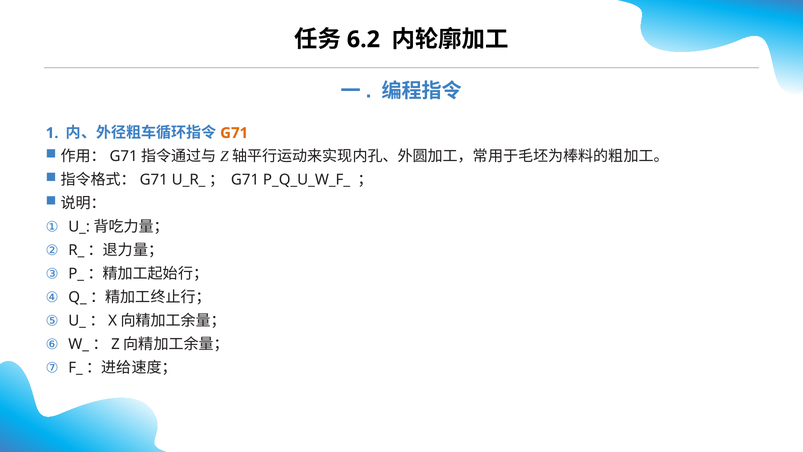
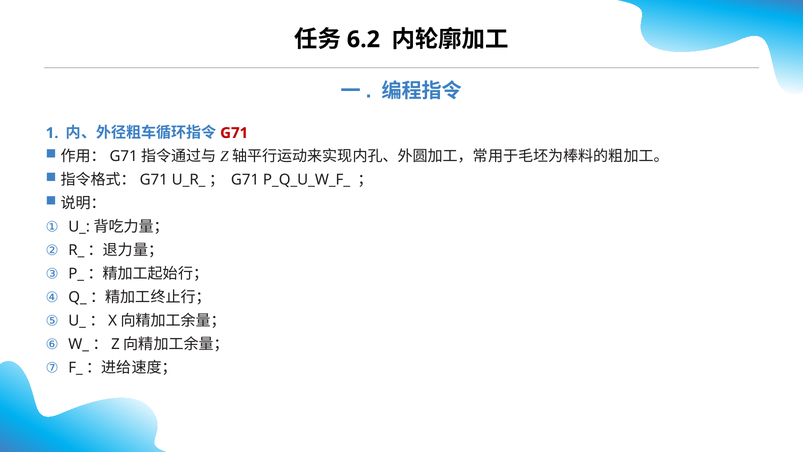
G71 at (234, 133) colour: orange -> red
